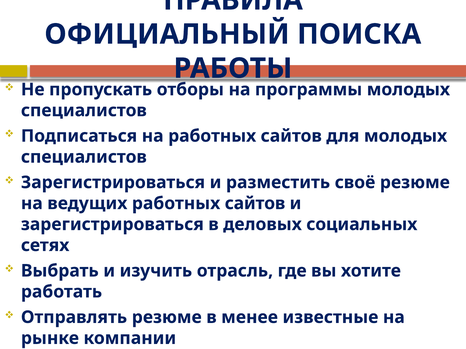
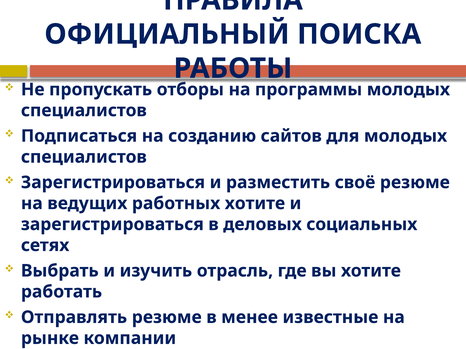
на работных: работных -> созданию
ведущих работных сайтов: сайтов -> хотите
